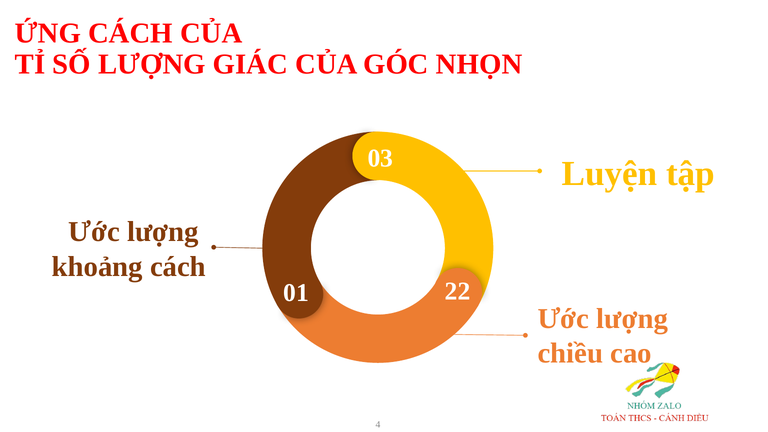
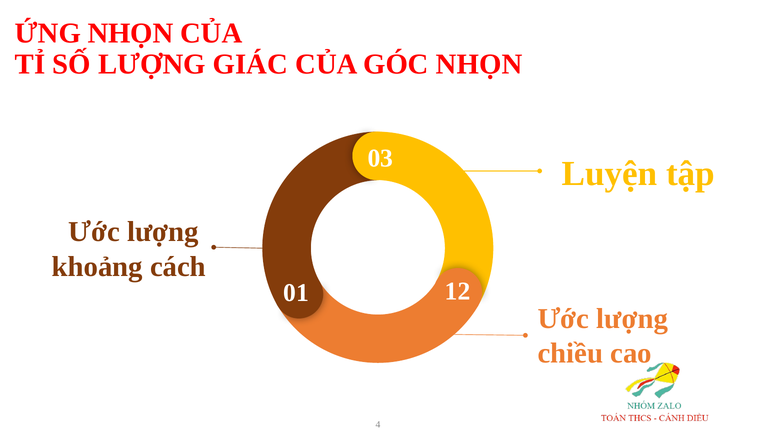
ỨNG CÁCH: CÁCH -> NHỌN
22: 22 -> 12
